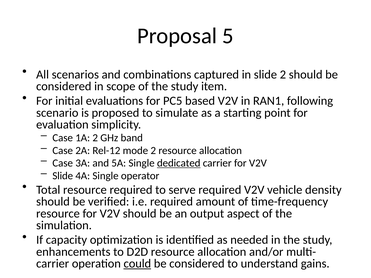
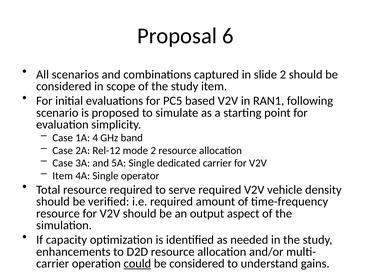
5: 5 -> 6
1A 2: 2 -> 4
dedicated underline: present -> none
Slide at (63, 176): Slide -> Item
